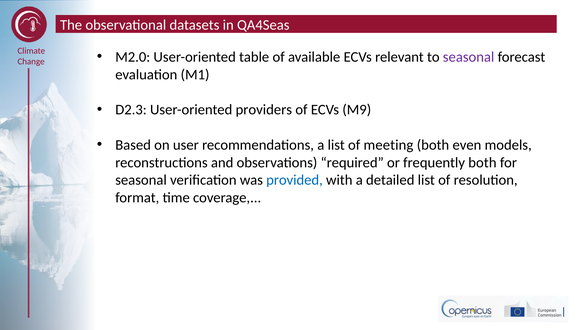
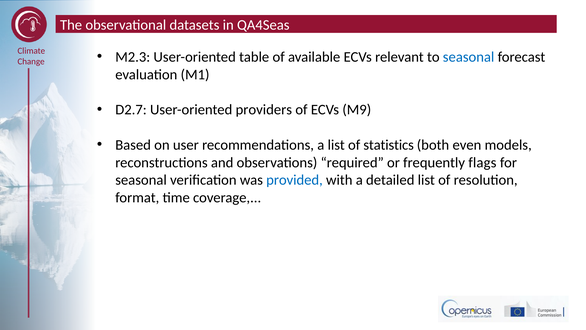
M2.0: M2.0 -> M2.3
seasonal at (469, 57) colour: purple -> blue
D2.3: D2.3 -> D2.7
meeting: meeting -> statistics
frequently both: both -> flags
